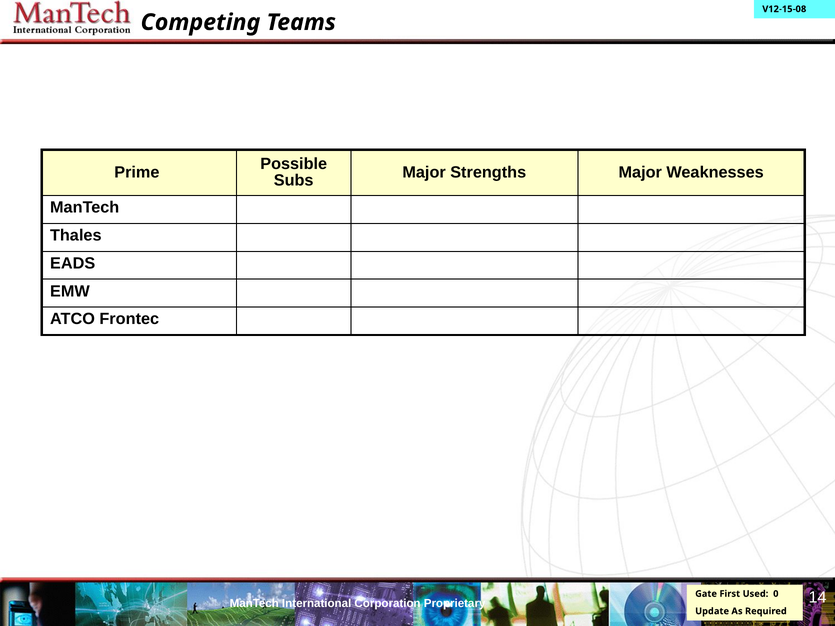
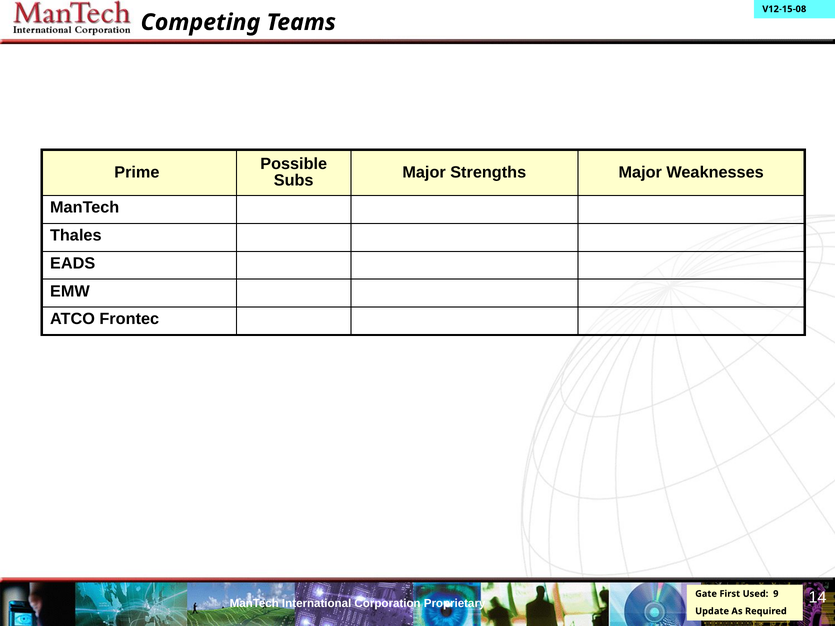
0: 0 -> 9
